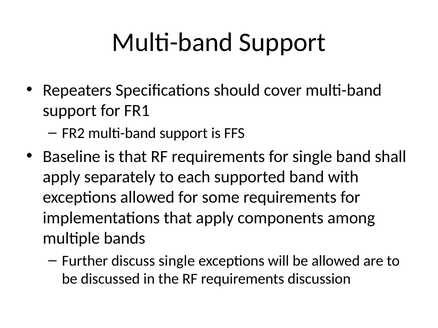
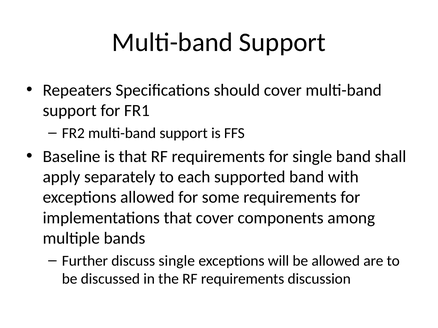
that apply: apply -> cover
